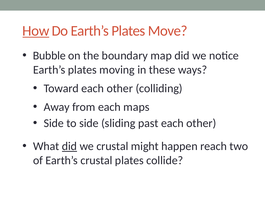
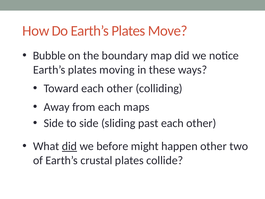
How underline: present -> none
we crustal: crustal -> before
happen reach: reach -> other
